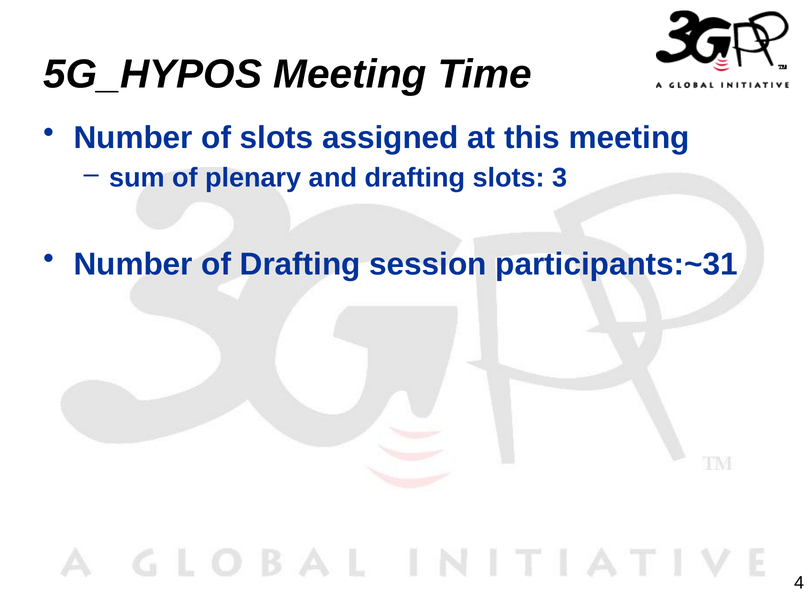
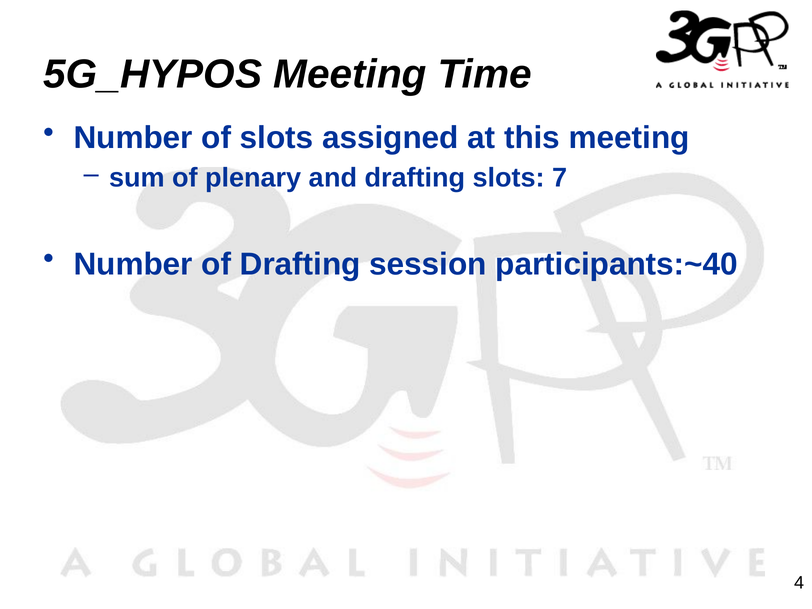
3: 3 -> 7
participants:~31: participants:~31 -> participants:~40
